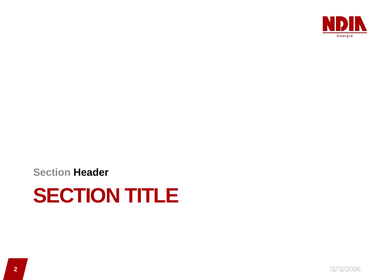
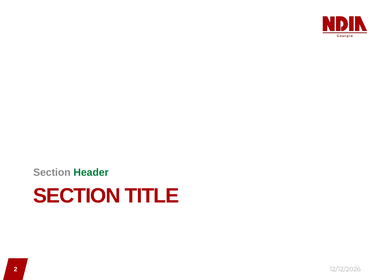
Header colour: black -> green
